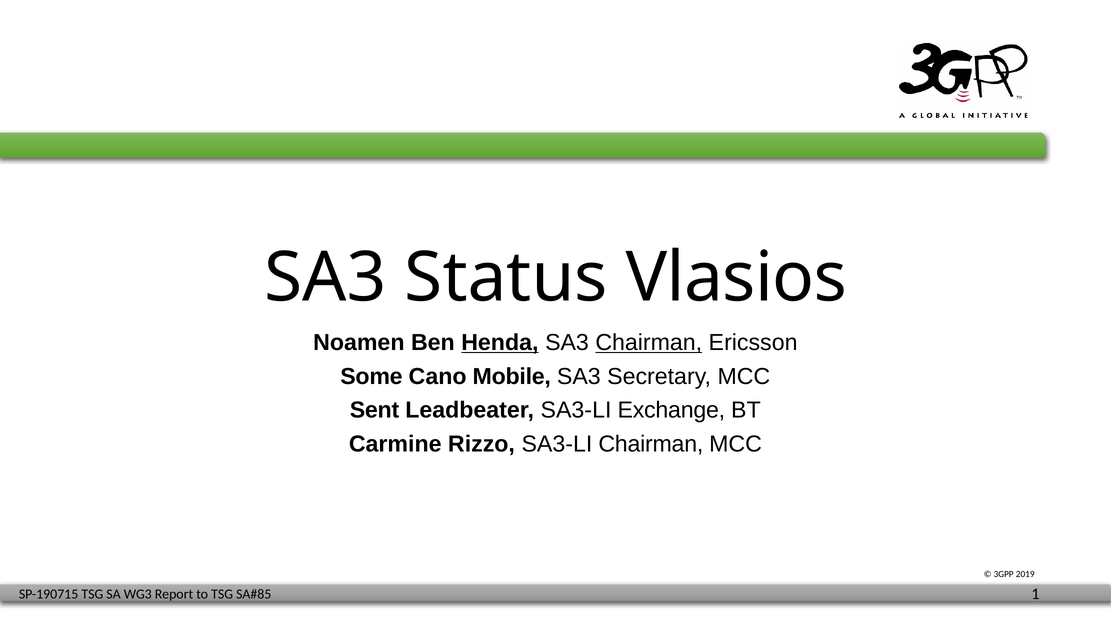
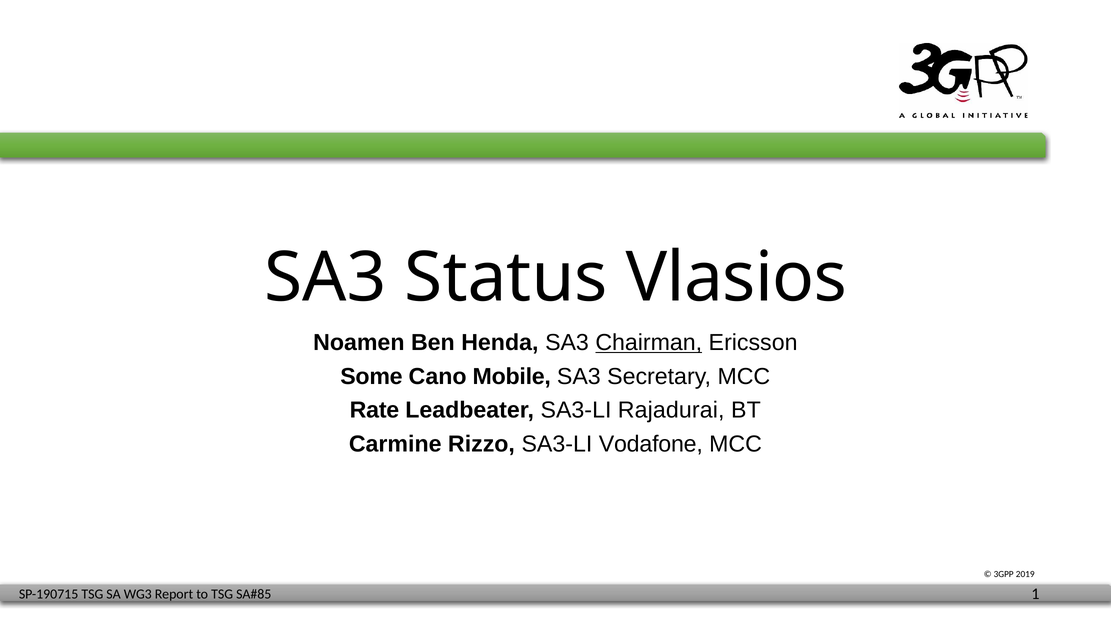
Henda underline: present -> none
Sent: Sent -> Rate
Exchange: Exchange -> Rajadurai
SA3-LI Chairman: Chairman -> Vodafone
